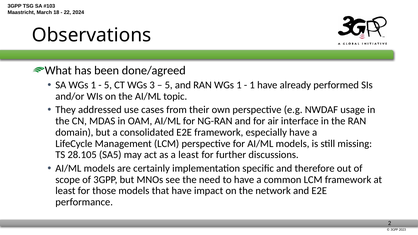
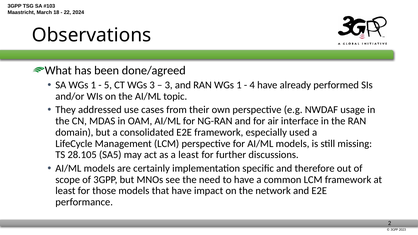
5 at (169, 85): 5 -> 3
1 at (252, 85): 1 -> 4
especially have: have -> used
